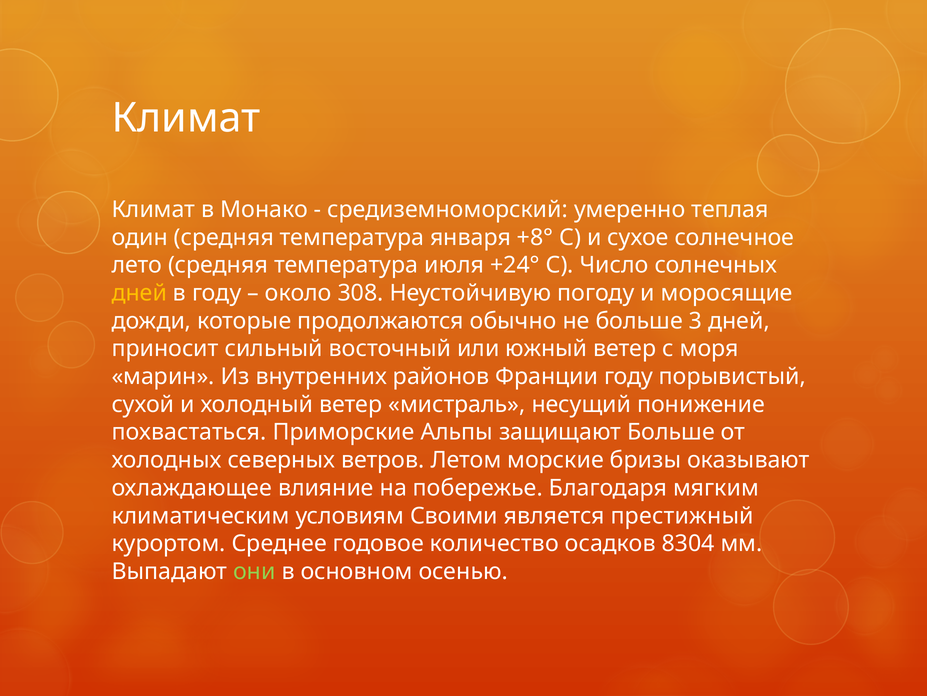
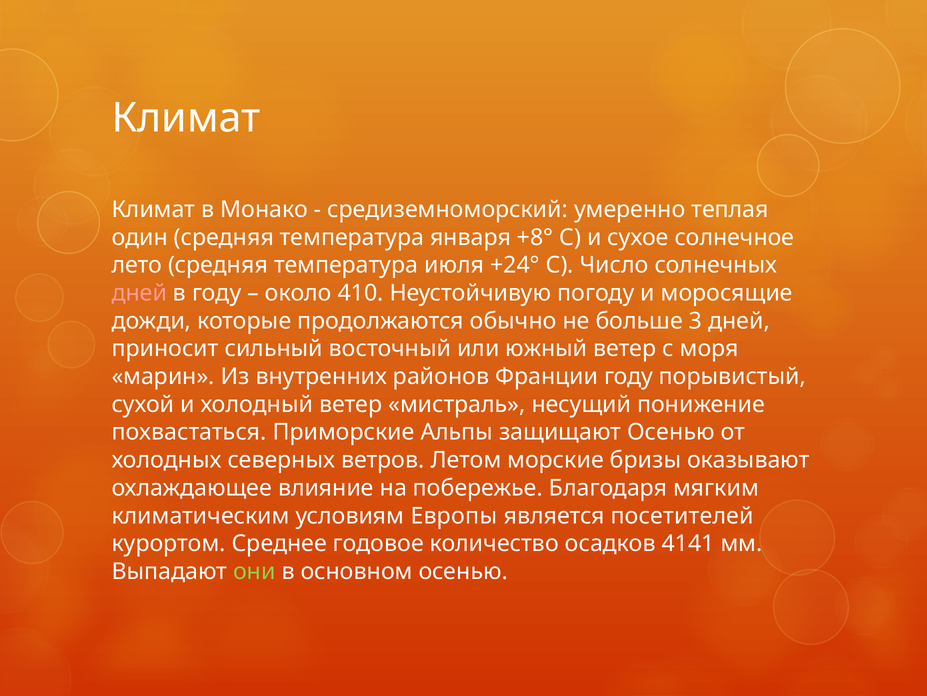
дней at (139, 293) colour: yellow -> pink
308: 308 -> 410
защищают Больше: Больше -> Осенью
Своими: Своими -> Европы
престижный: престижный -> посетителей
8304: 8304 -> 4141
